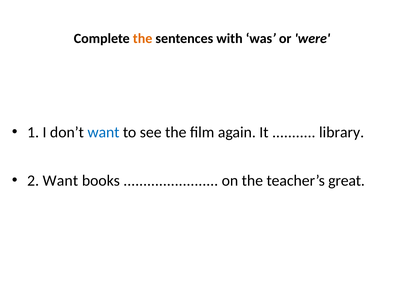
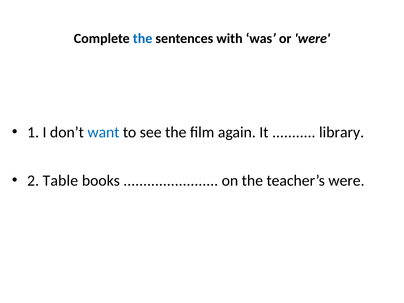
the at (143, 39) colour: orange -> blue
2 Want: Want -> Table
teacher’s great: great -> were
